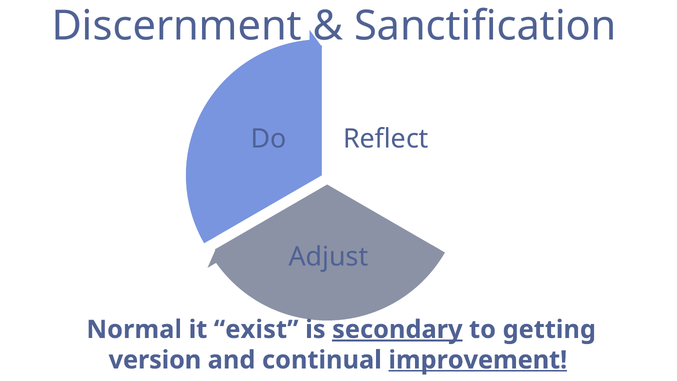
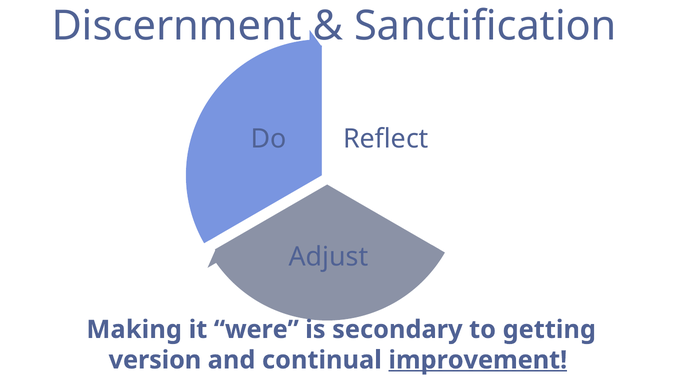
Normal: Normal -> Making
exist: exist -> were
secondary underline: present -> none
